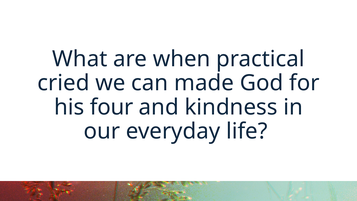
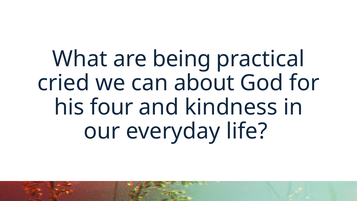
when: when -> being
made: made -> about
